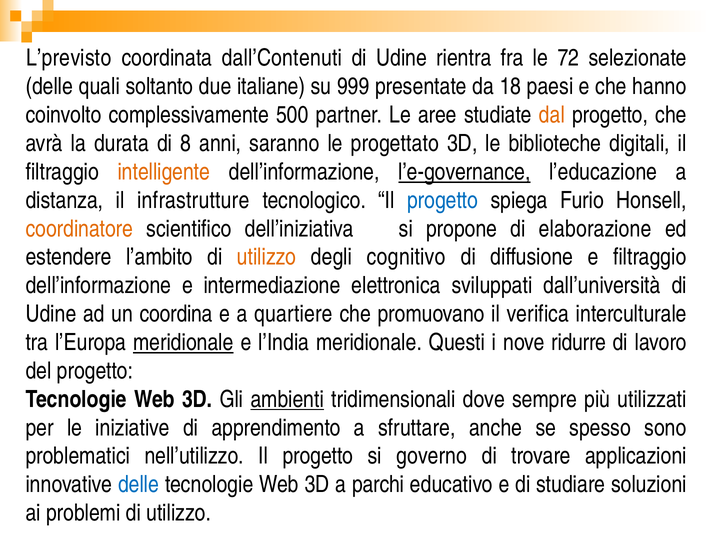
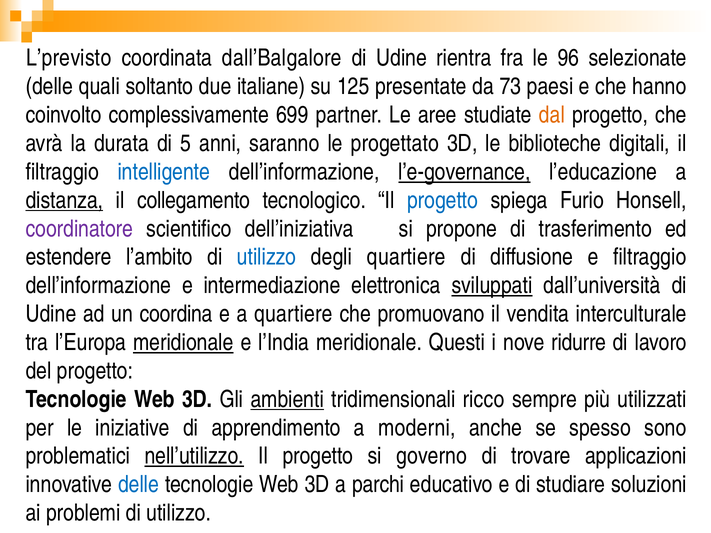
dall’Contenuti: dall’Contenuti -> dall’Balgalore
72: 72 -> 96
999: 999 -> 125
18: 18 -> 73
500: 500 -> 699
8: 8 -> 5
intelligente colour: orange -> blue
distanza underline: none -> present
infrastrutture: infrastrutture -> collegamento
coordinatore colour: orange -> purple
elaborazione: elaborazione -> trasferimento
utilizzo at (267, 257) colour: orange -> blue
degli cognitivo: cognitivo -> quartiere
sviluppati underline: none -> present
verifica: verifica -> vendita
dove: dove -> ricco
sfruttare: sfruttare -> moderni
nell’utilizzo underline: none -> present
